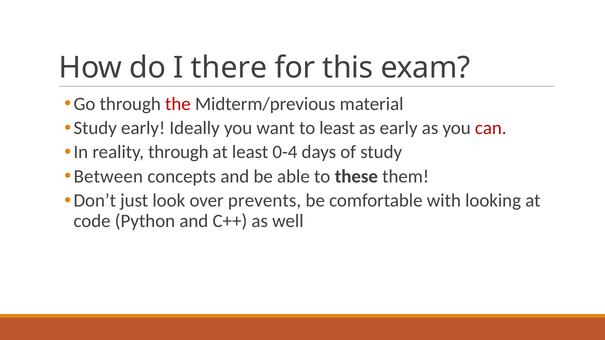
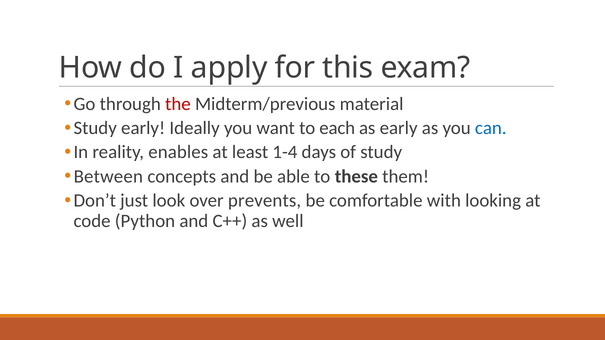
there: there -> apply
to least: least -> each
can colour: red -> blue
reality through: through -> enables
0-4: 0-4 -> 1-4
